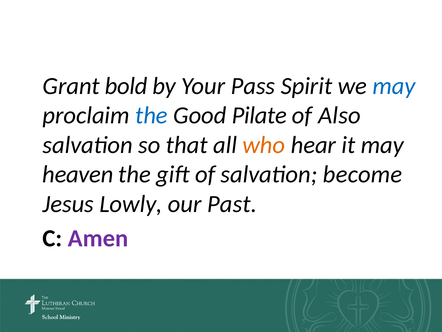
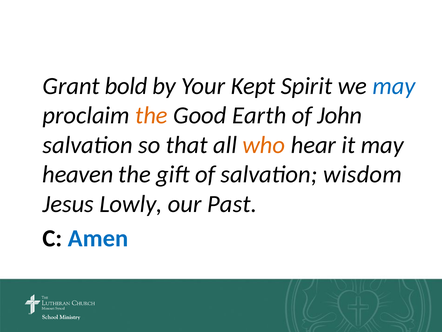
Pass: Pass -> Kept
the at (151, 115) colour: blue -> orange
Pilate: Pilate -> Earth
Also: Also -> John
become: become -> wisdom
Amen colour: purple -> blue
